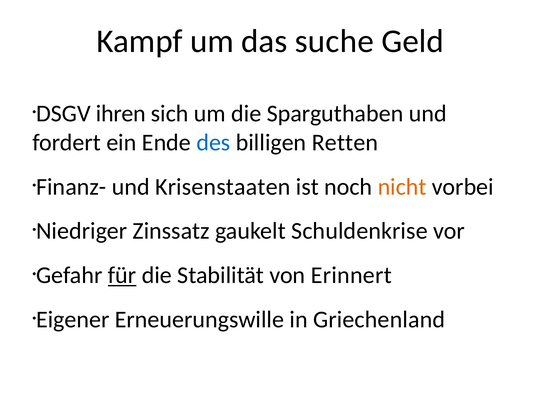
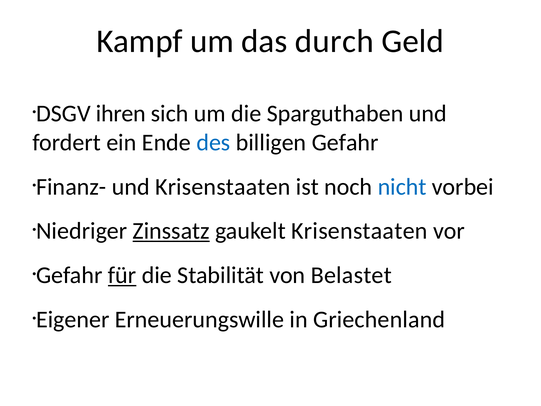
suche: suche -> durch
billigen Retten: Retten -> Gefahr
nicht colour: orange -> blue
Zinssatz underline: none -> present
gaukelt Schuldenkrise: Schuldenkrise -> Krisenstaaten
Erinnert: Erinnert -> Belastet
